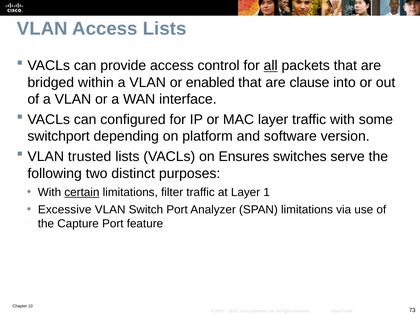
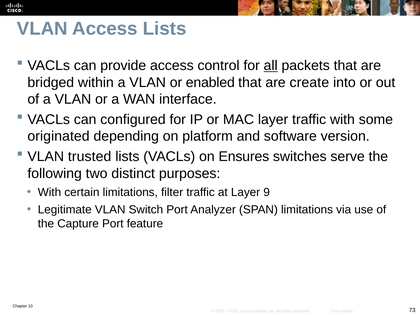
clause: clause -> create
switchport: switchport -> originated
certain underline: present -> none
1: 1 -> 9
Excessive: Excessive -> Legitimate
